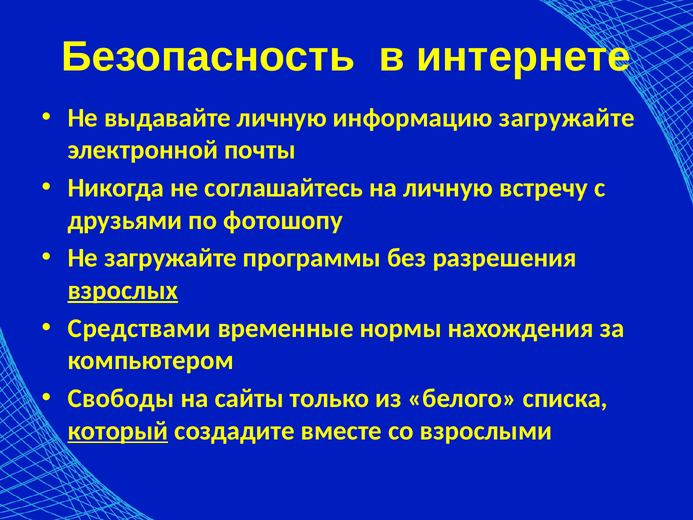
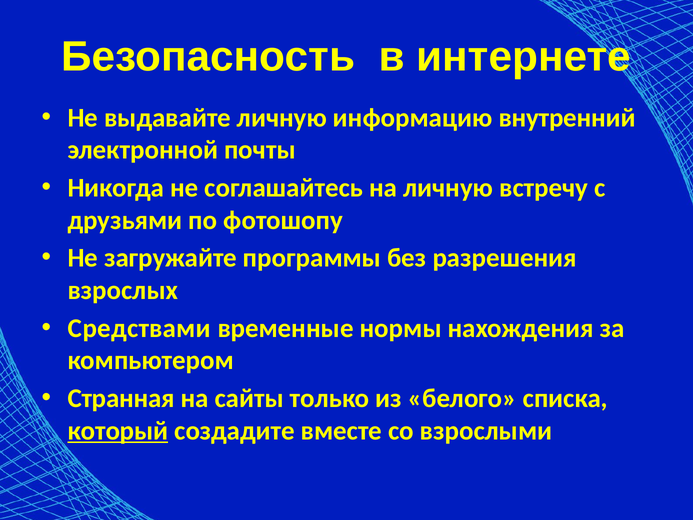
информацию загружайте: загружайте -> внутренний
взрослых underline: present -> none
Свободы: Свободы -> Странная
